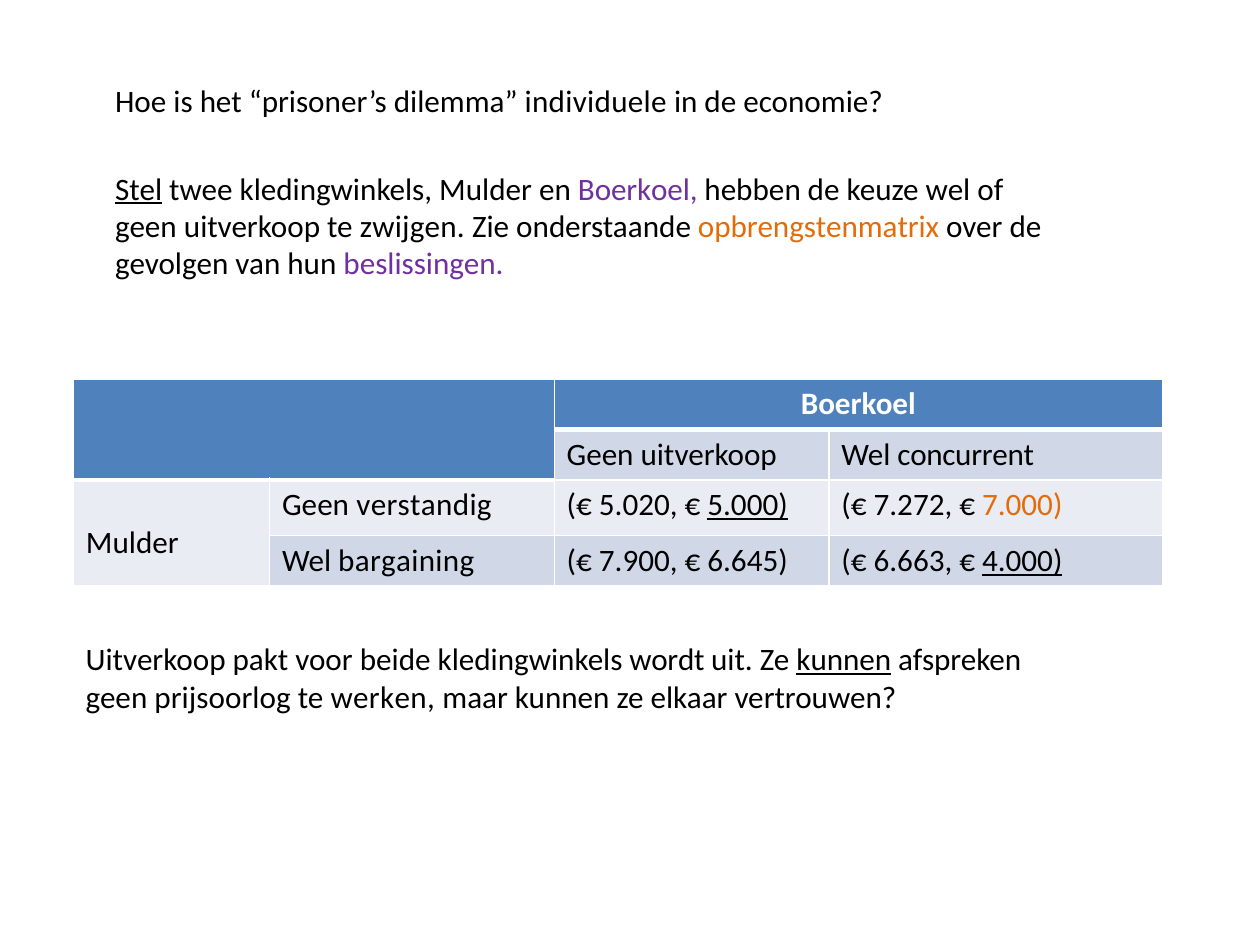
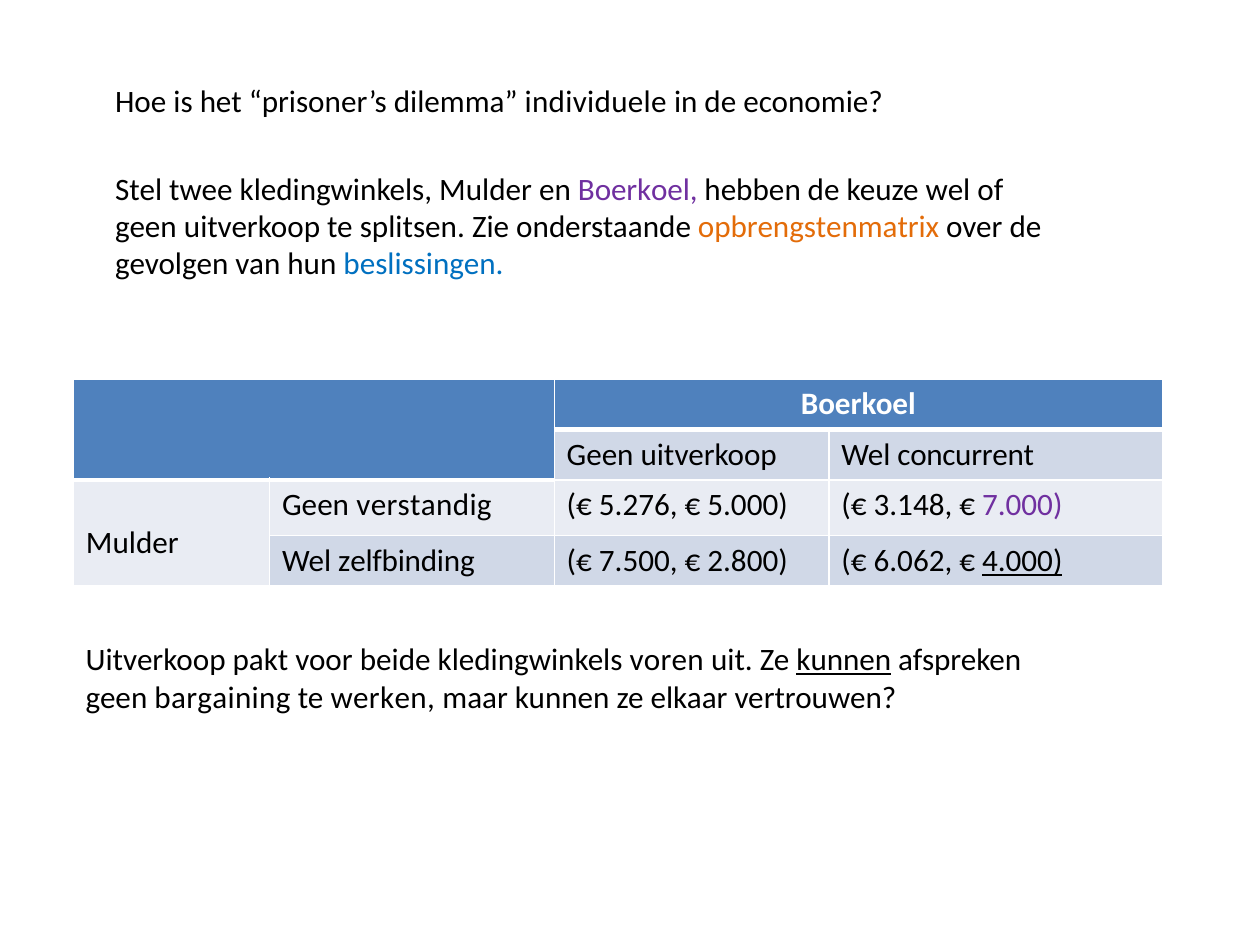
Stel underline: present -> none
zwijgen: zwijgen -> splitsen
beslissingen colour: purple -> blue
5.020: 5.020 -> 5.276
5.000 underline: present -> none
7.272: 7.272 -> 3.148
7.000 colour: orange -> purple
bargaining: bargaining -> zelfbinding
7.900: 7.900 -> 7.500
6.645: 6.645 -> 2.800
6.663: 6.663 -> 6.062
wordt: wordt -> voren
prijsoorlog: prijsoorlog -> bargaining
